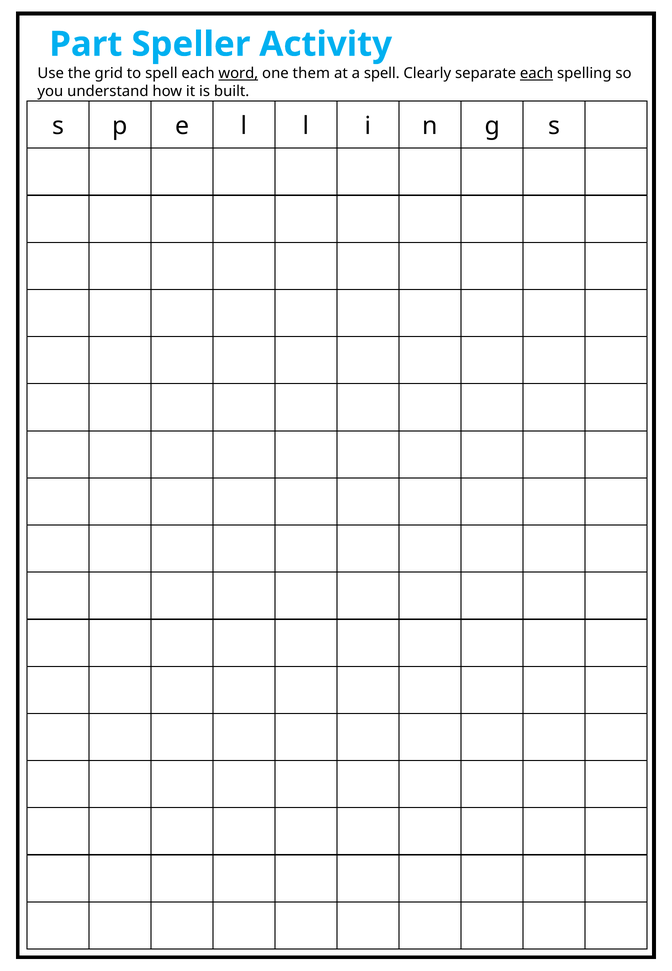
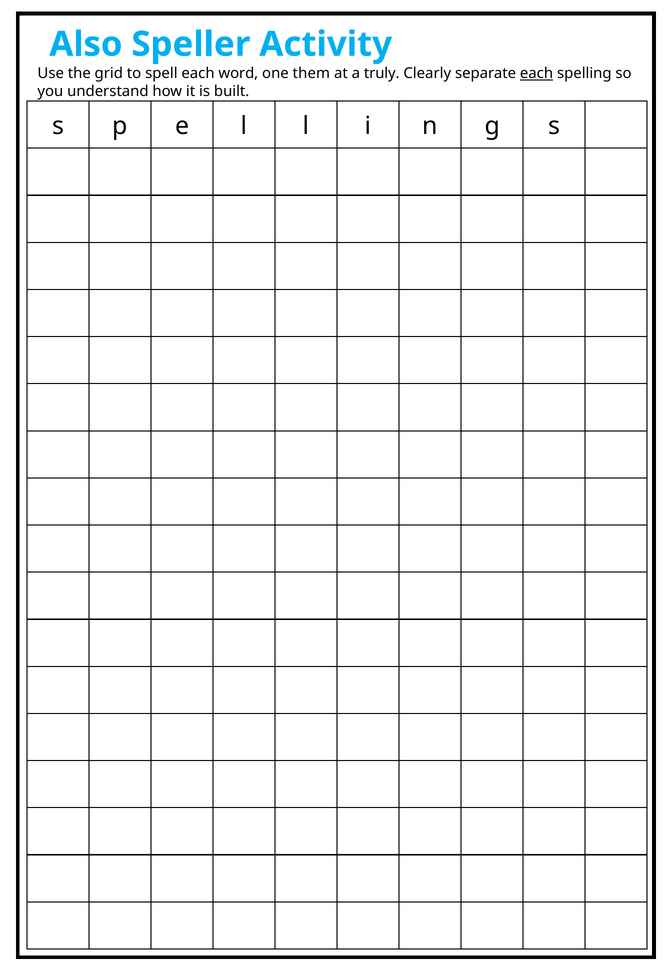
Part: Part -> Also
word underline: present -> none
a spell: spell -> truly
